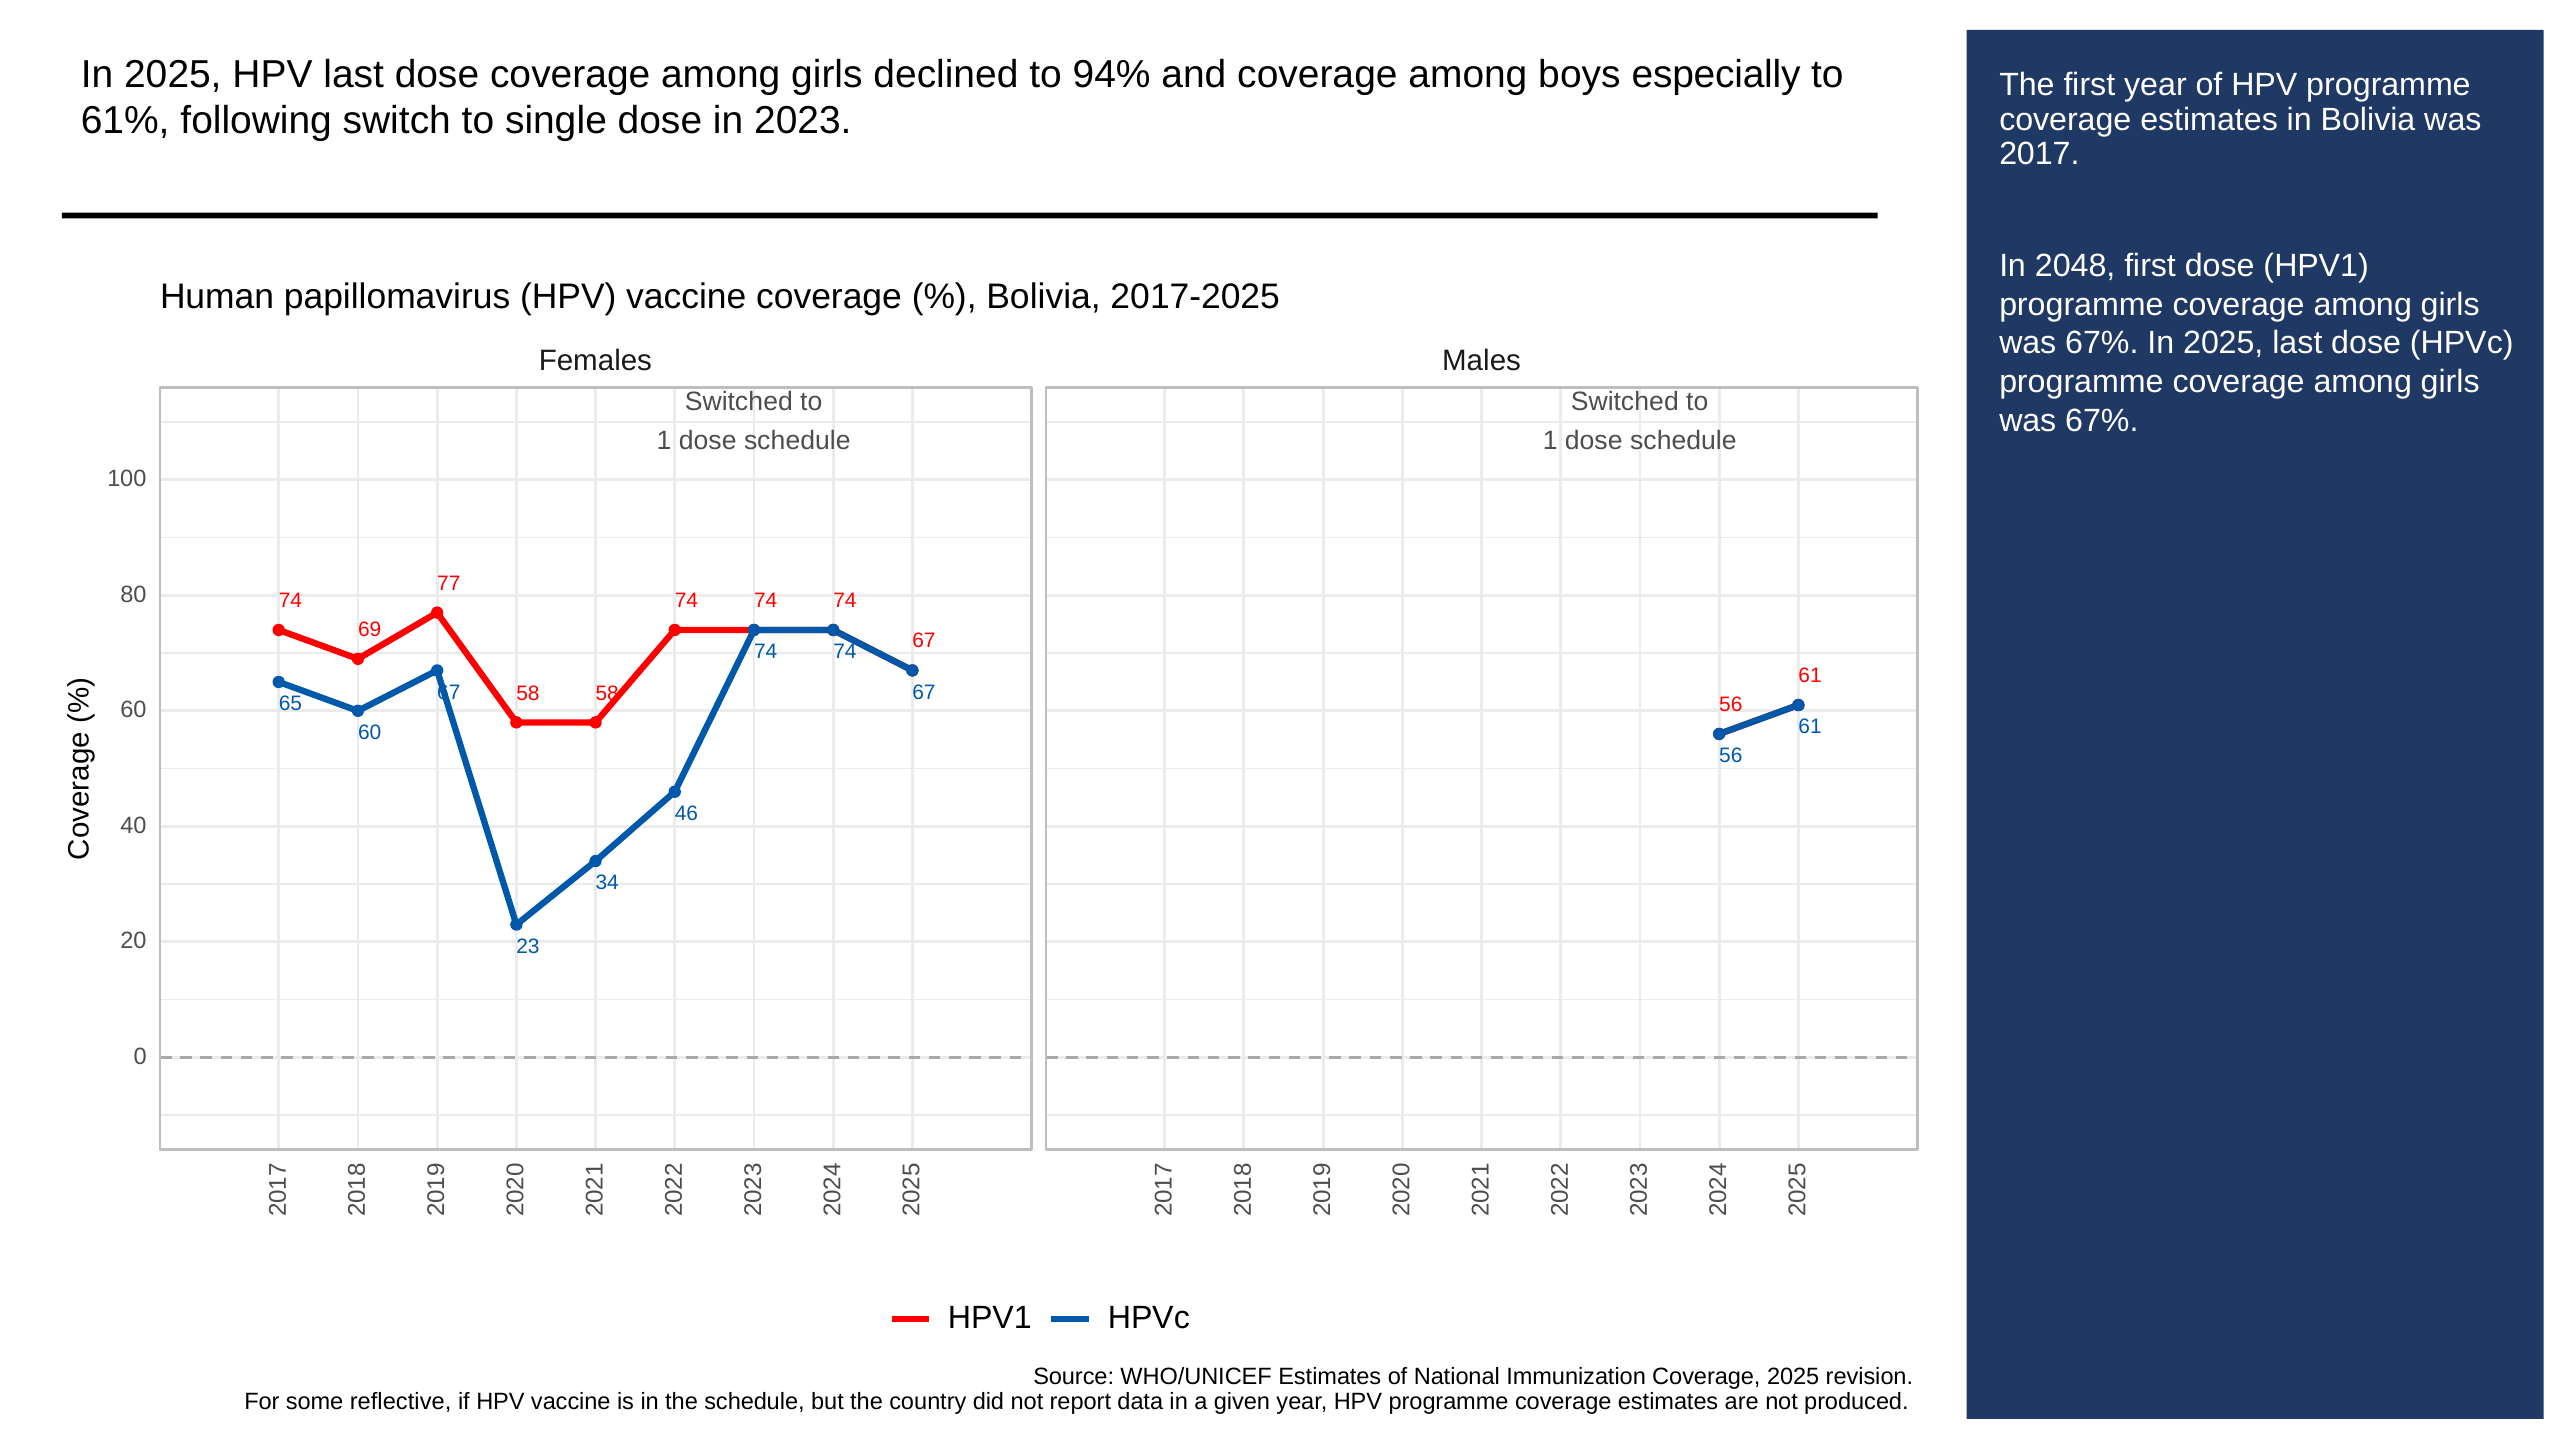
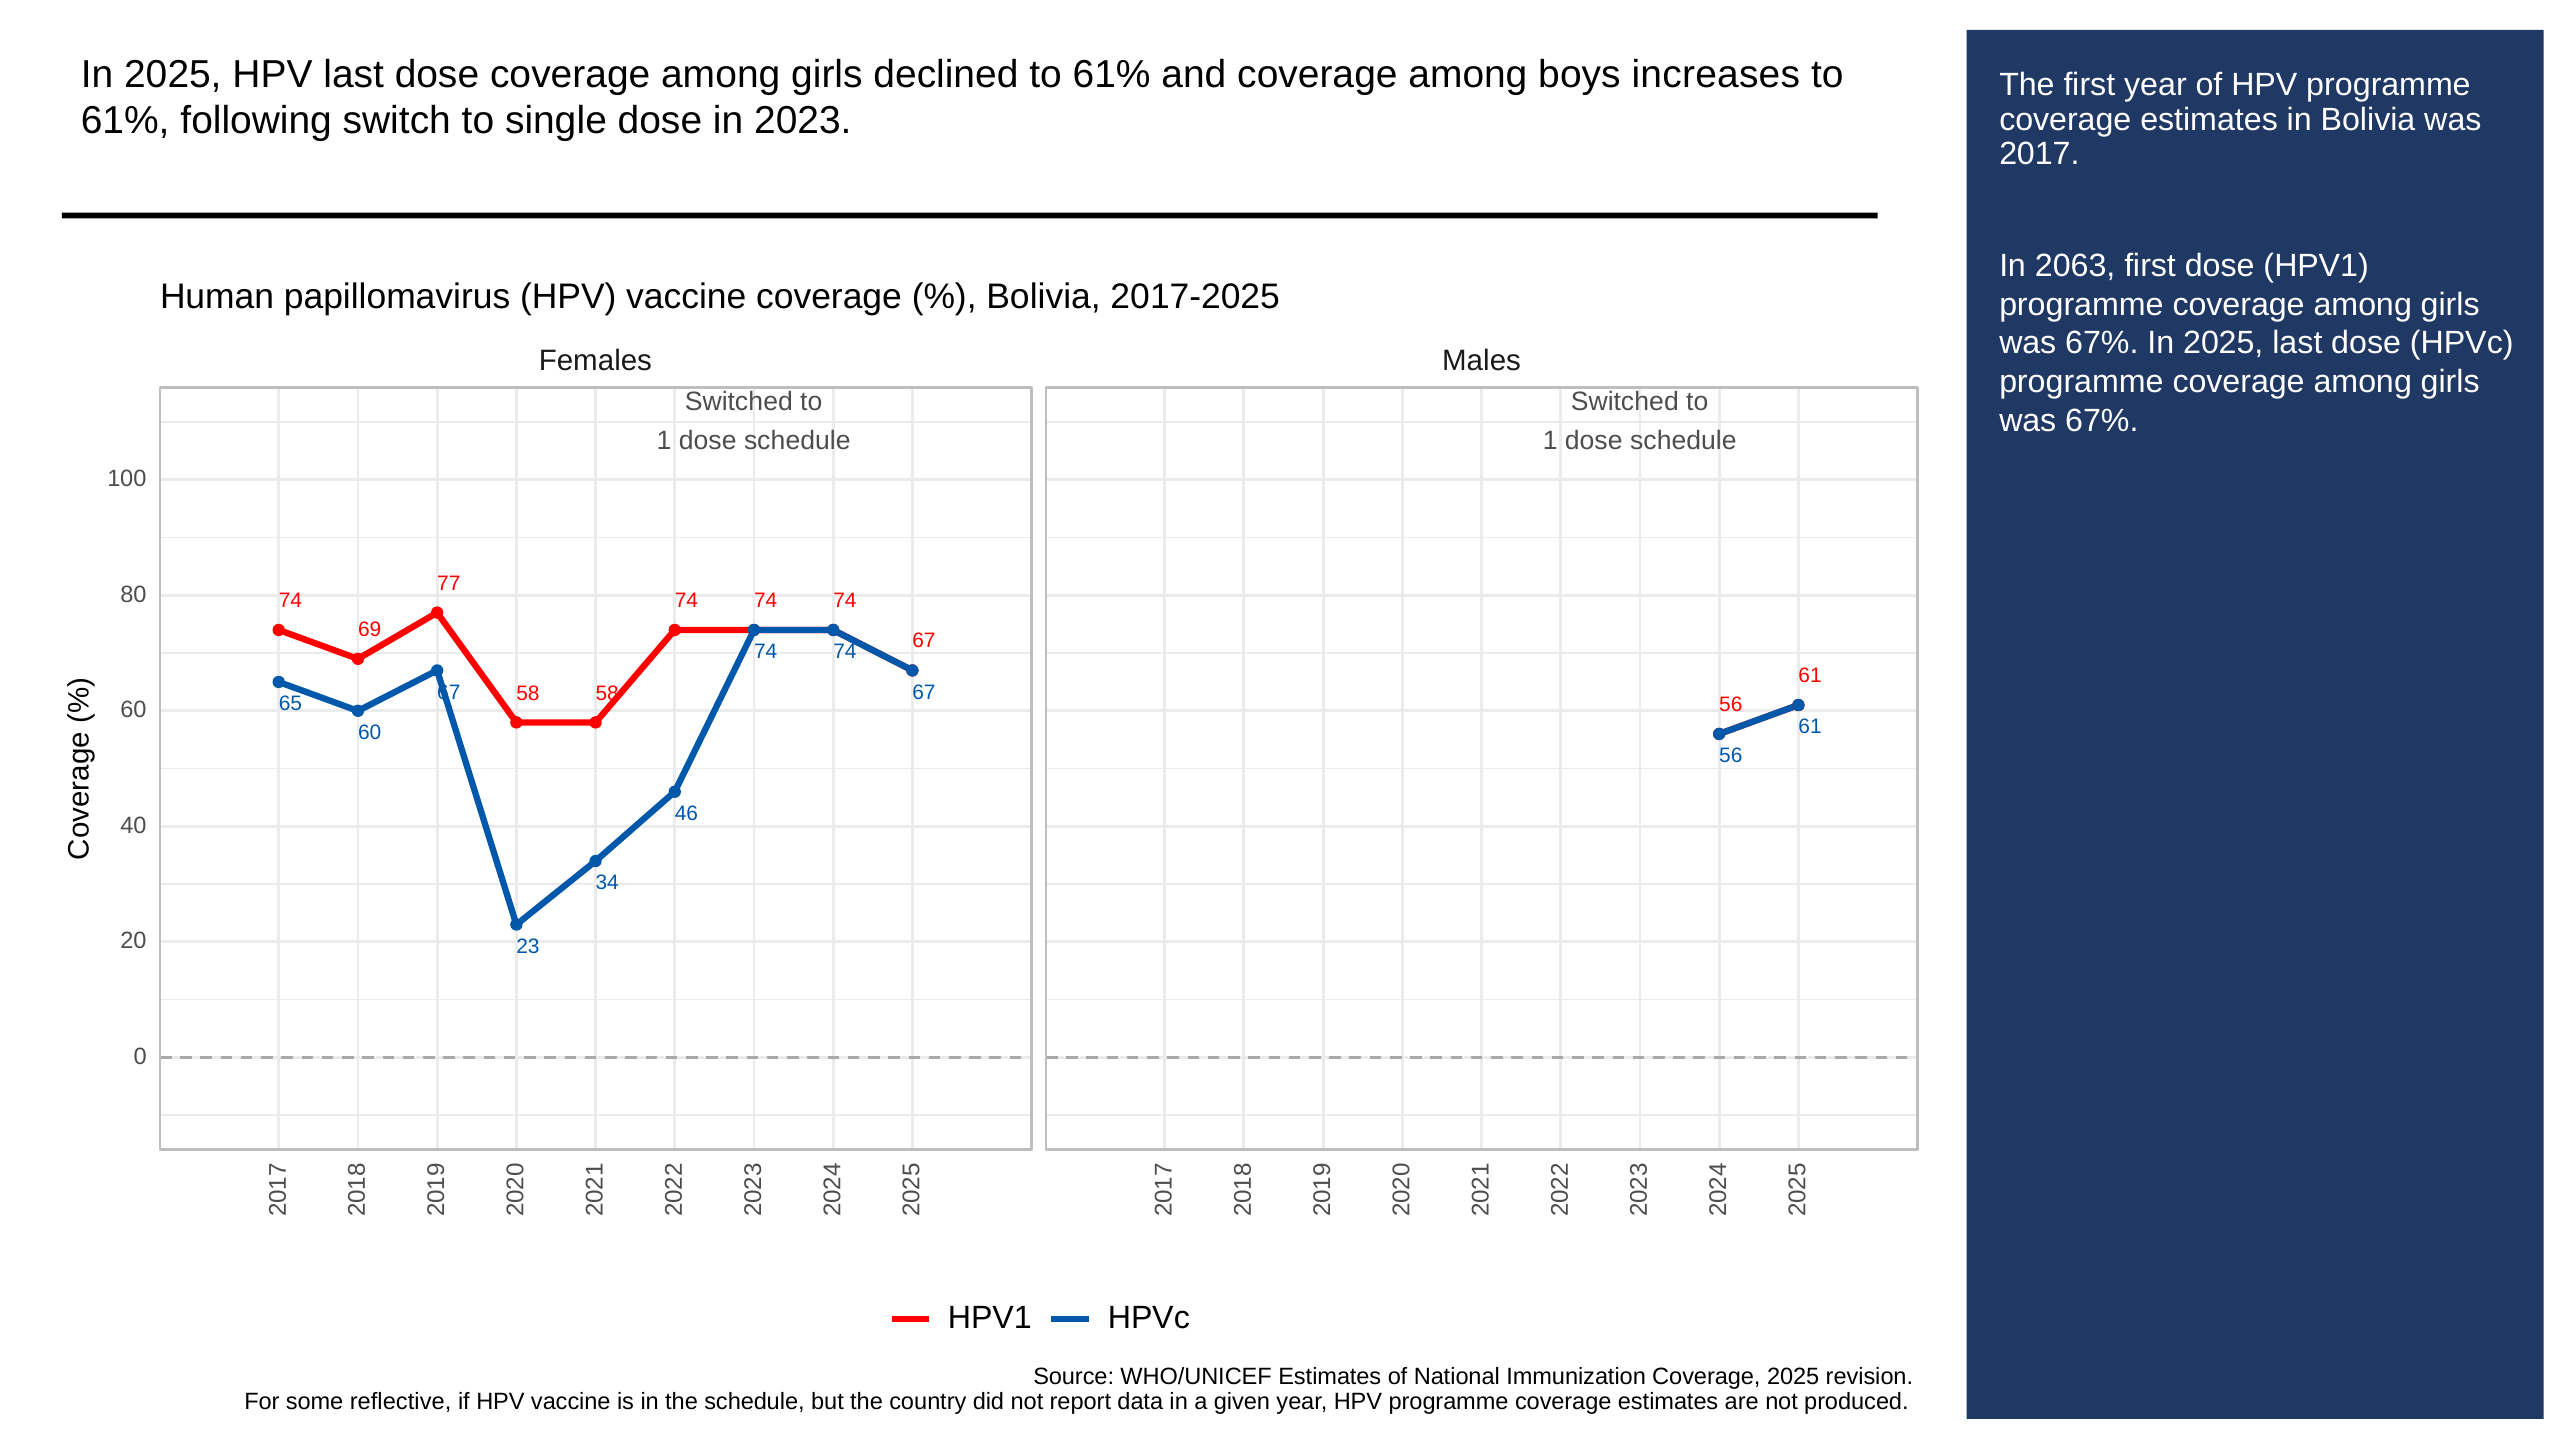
declined to 94%: 94% -> 61%
especially: especially -> increases
2048: 2048 -> 2063
